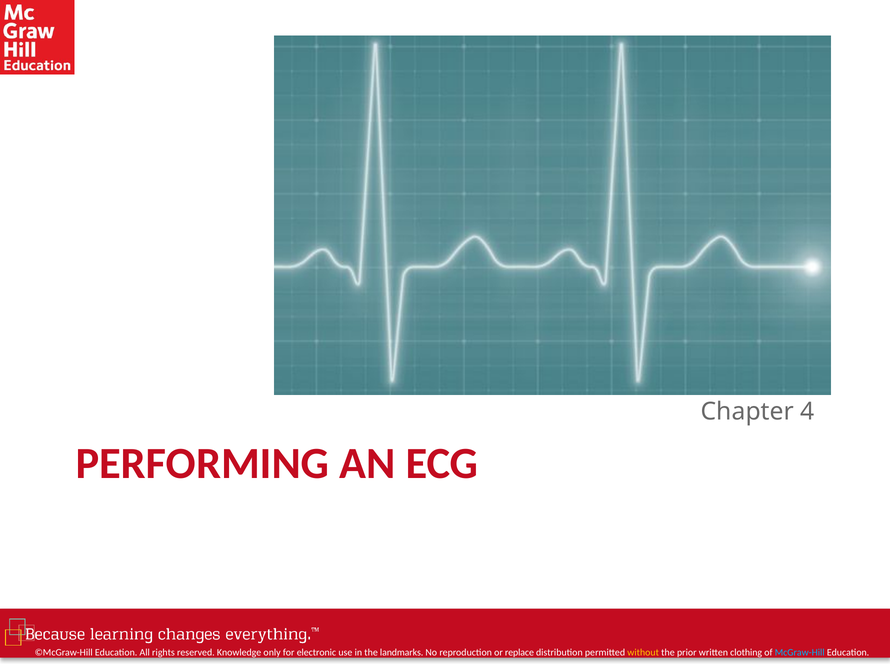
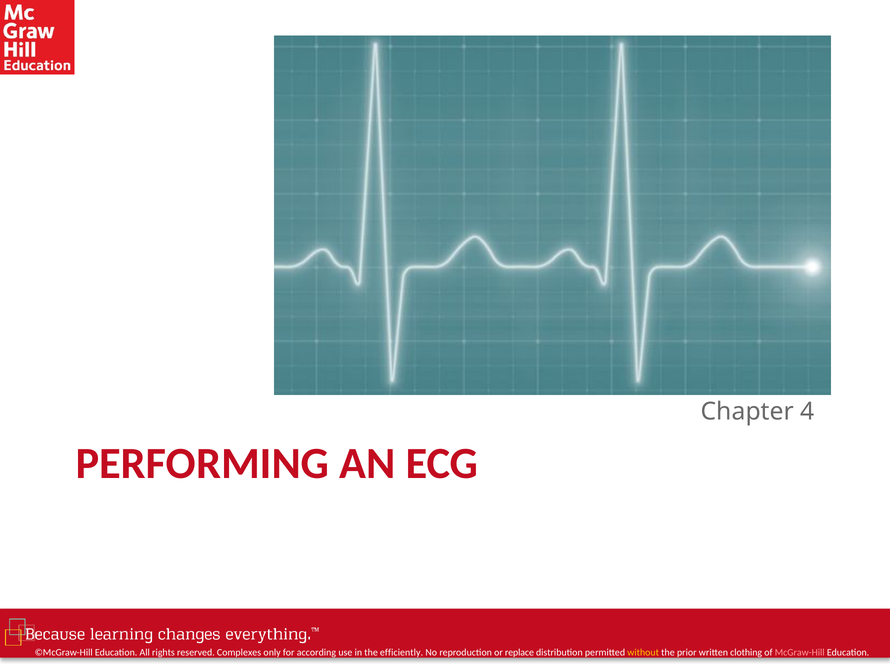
Knowledge: Knowledge -> Complexes
electronic: electronic -> according
landmarks: landmarks -> efficiently
McGraw-Hill colour: light blue -> pink
